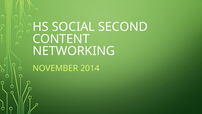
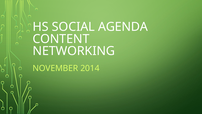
SECOND: SECOND -> AGENDA
